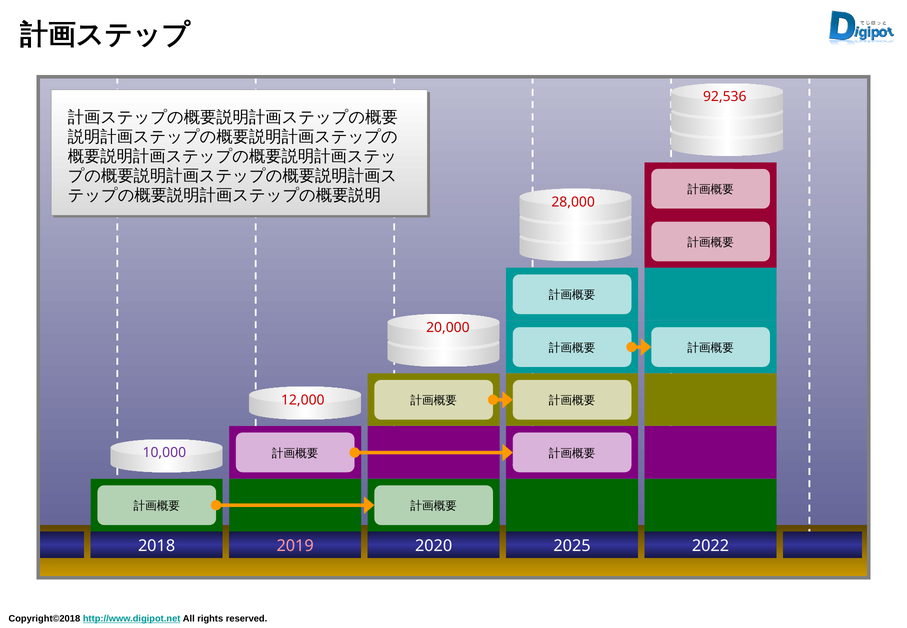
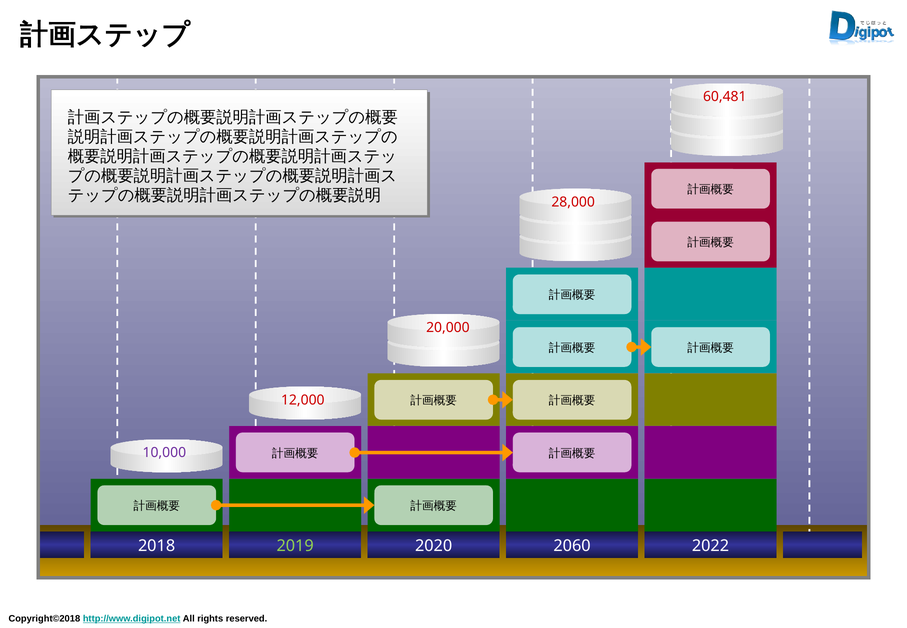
92,536: 92,536 -> 60,481
2019 colour: pink -> light green
2025: 2025 -> 2060
